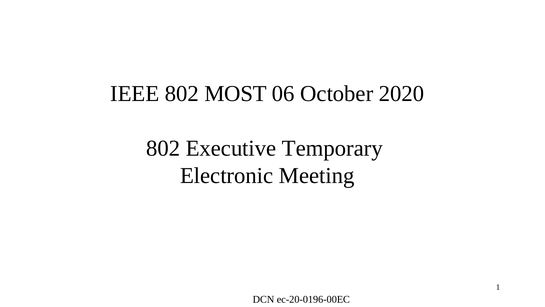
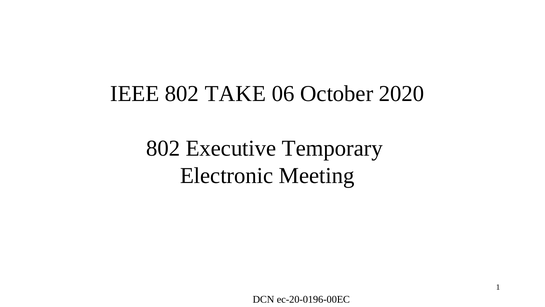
MOST: MOST -> TAKE
